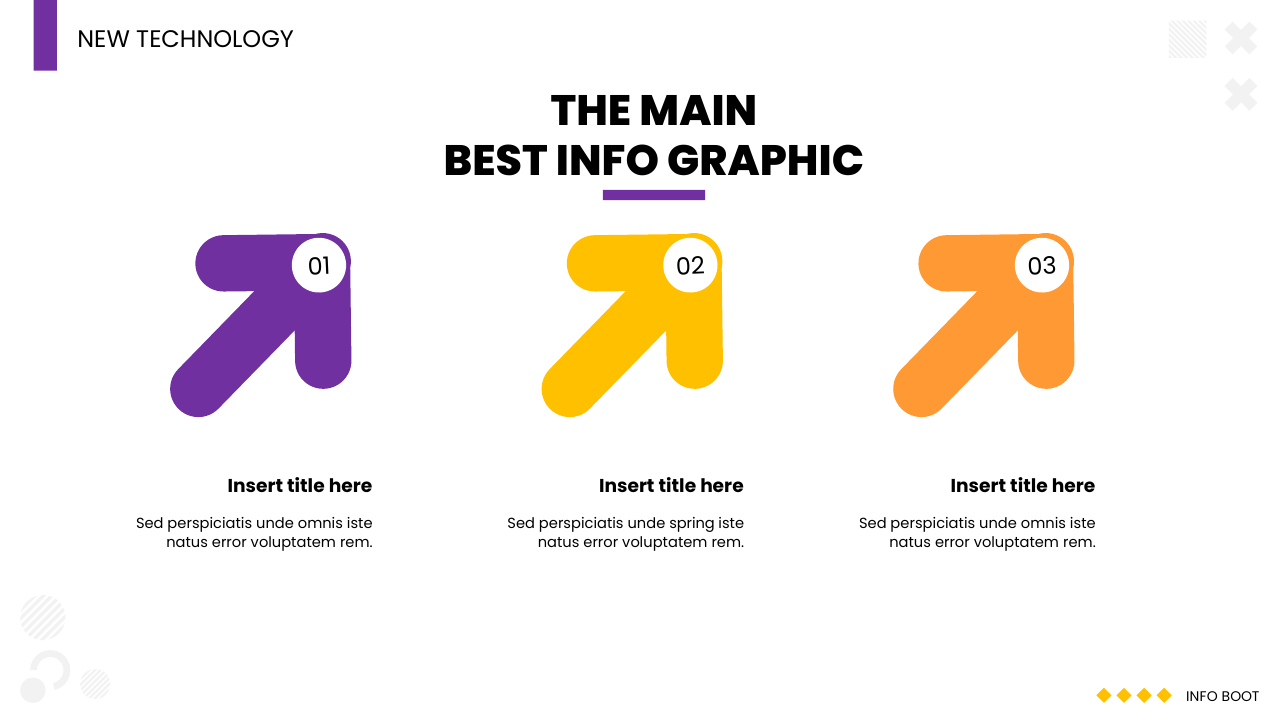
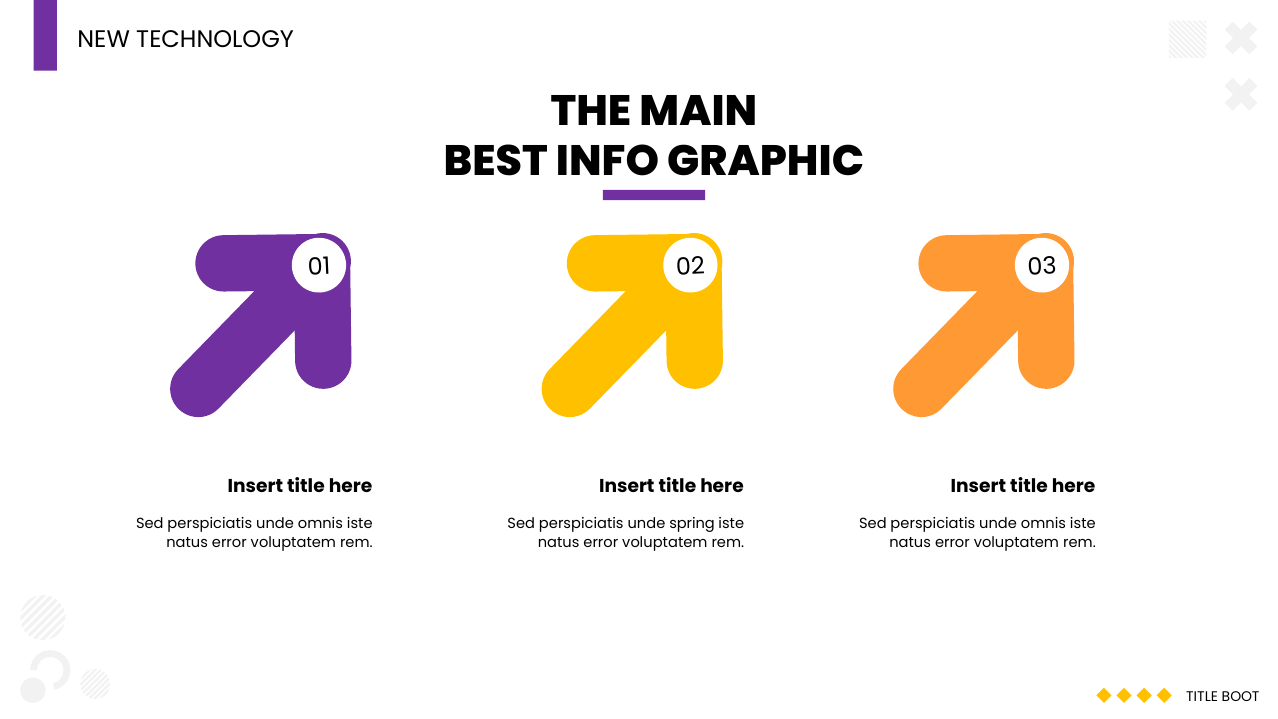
INFO at (1202, 697): INFO -> TITLE
